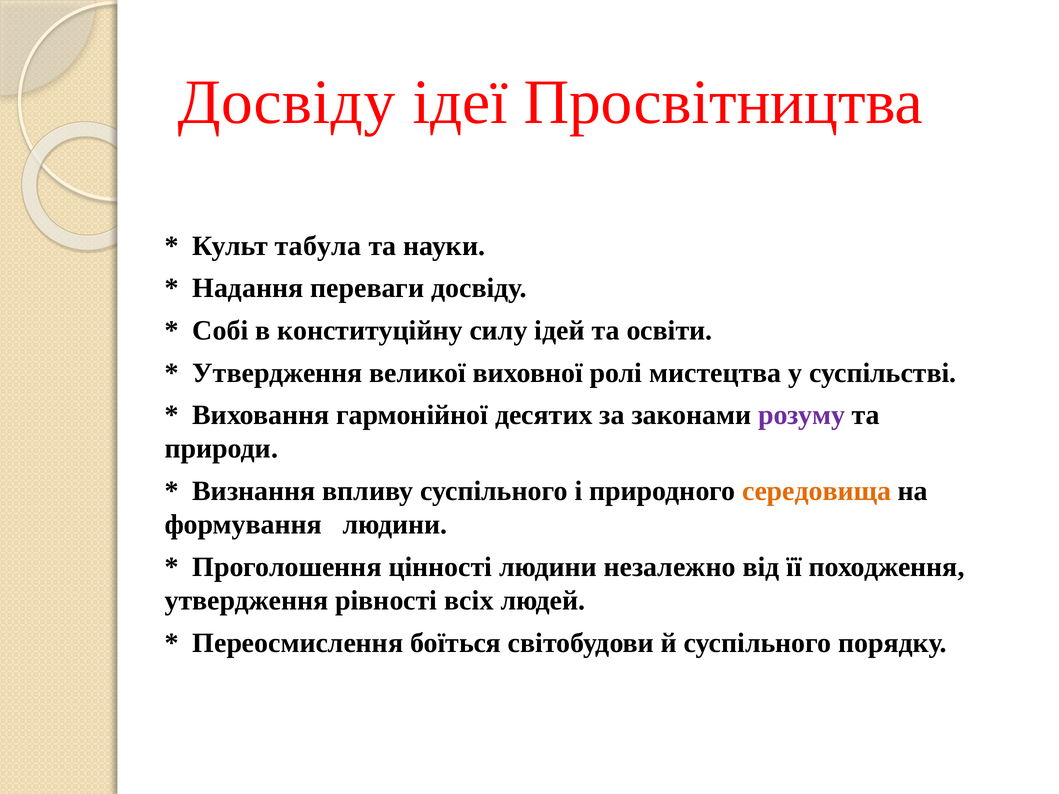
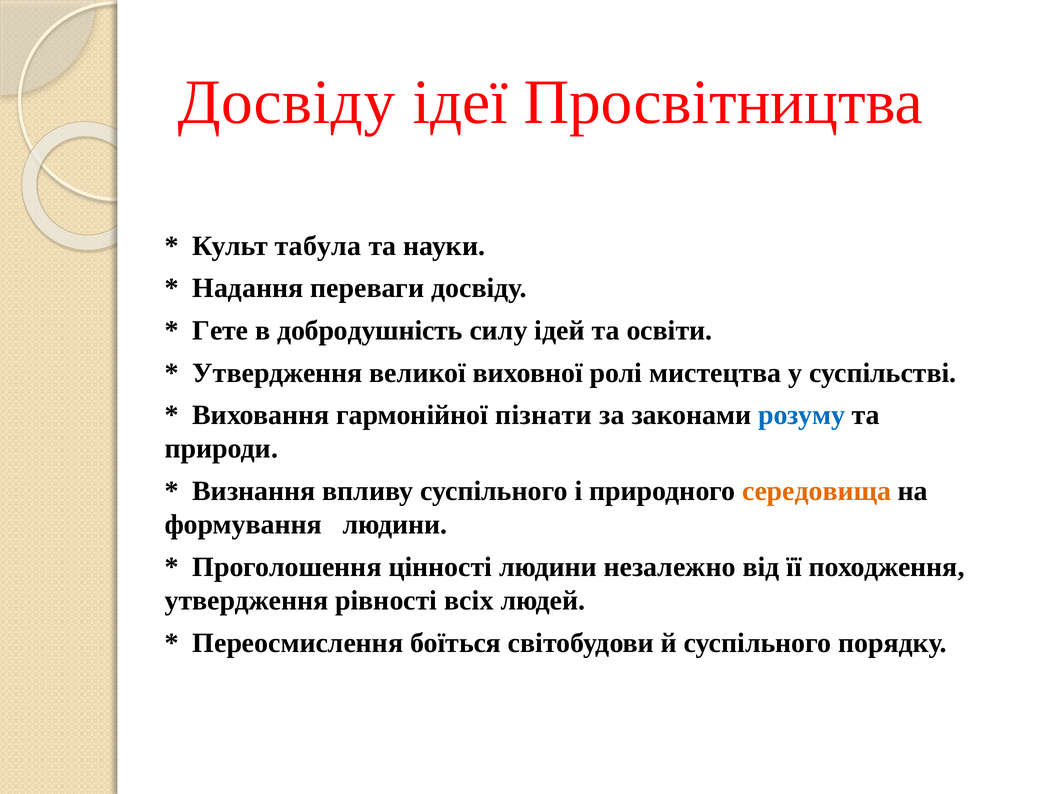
Собі: Собі -> Гете
конституційну: конституційну -> добродушність
десятих: десятих -> пізнати
розуму colour: purple -> blue
